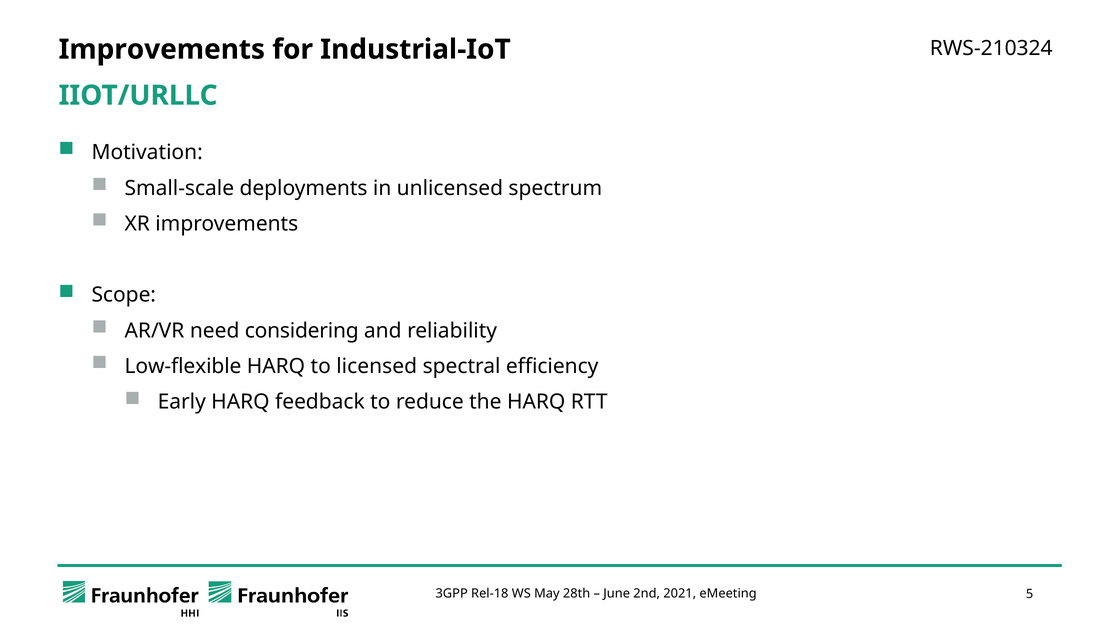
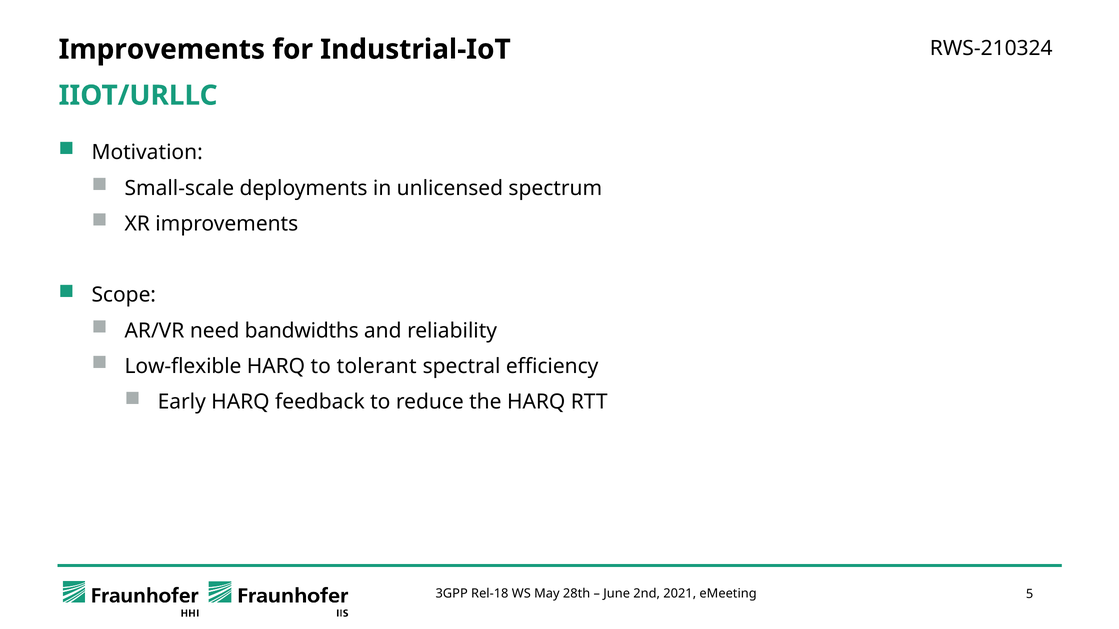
considering: considering -> bandwidths
licensed: licensed -> tolerant
